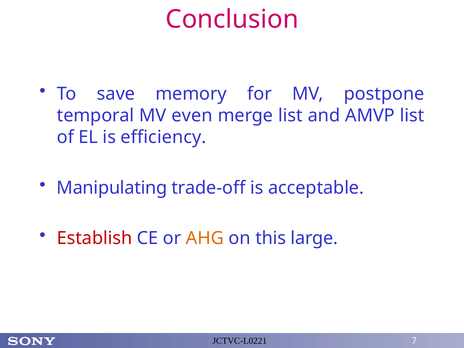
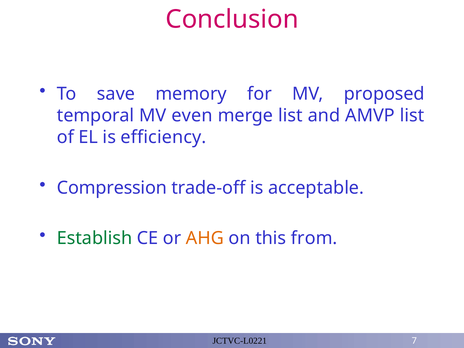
postpone: postpone -> proposed
Manipulating: Manipulating -> Compression
Establish colour: red -> green
large: large -> from
